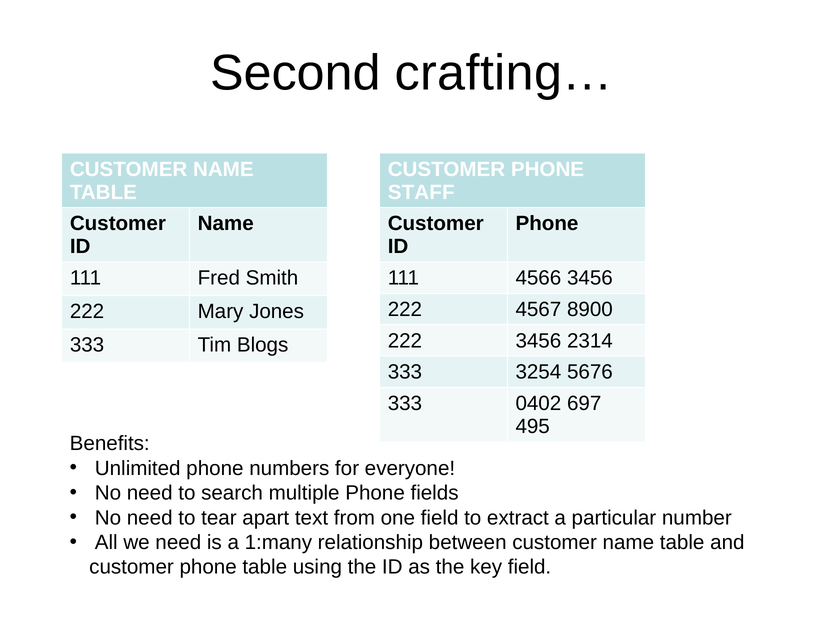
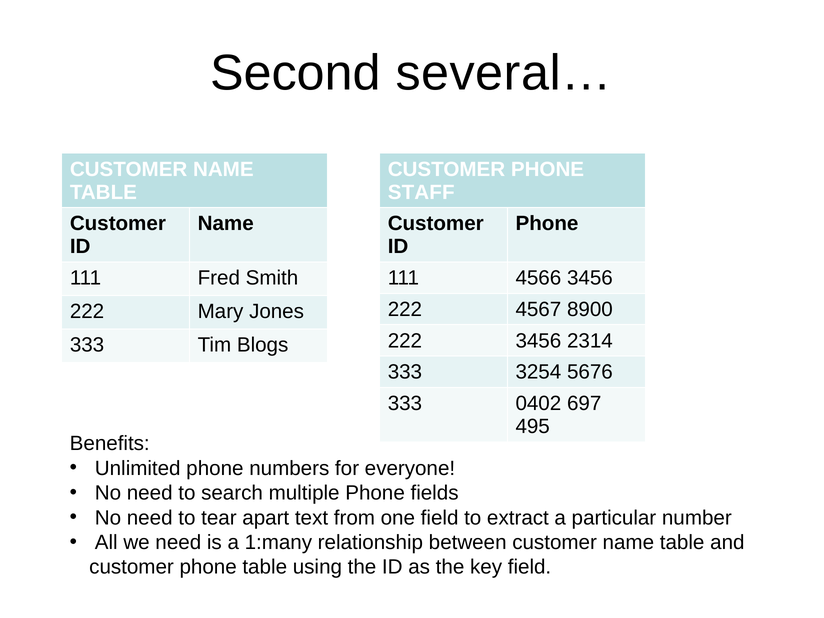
crafting…: crafting… -> several…
